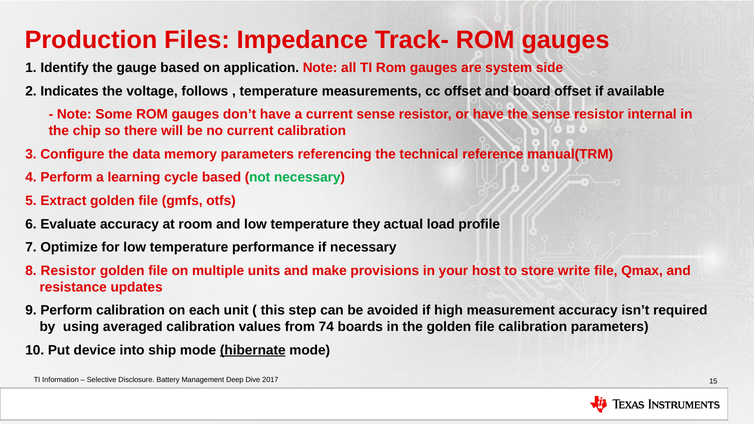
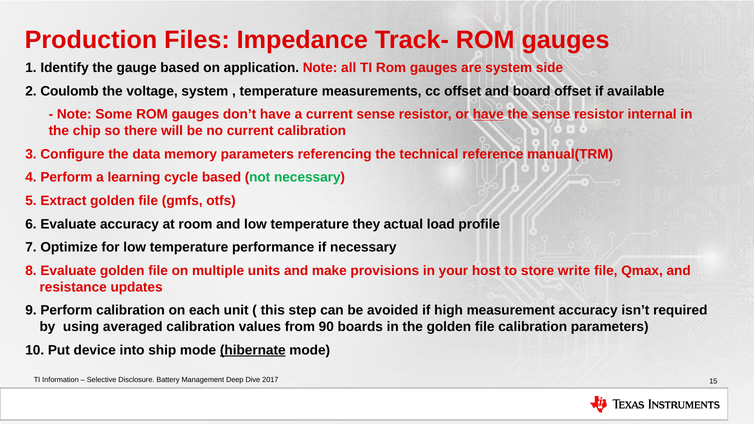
Indicates: Indicates -> Coulomb
voltage follows: follows -> system
have at (488, 114) underline: none -> present
8 Resistor: Resistor -> Evaluate
74: 74 -> 90
